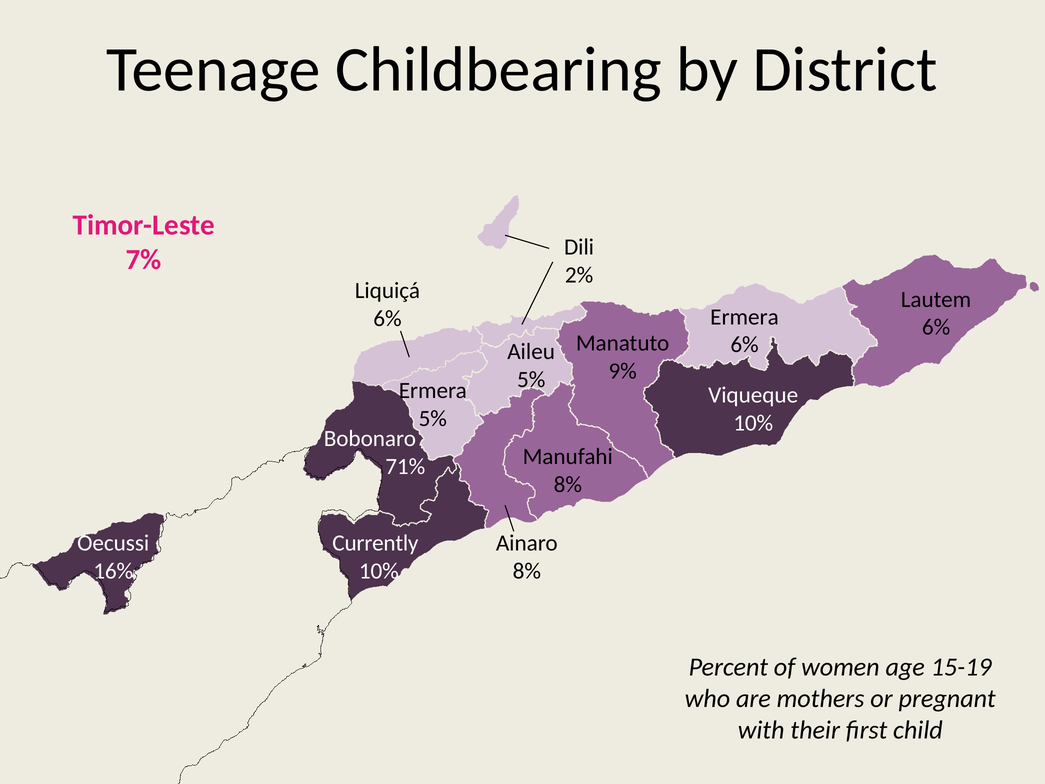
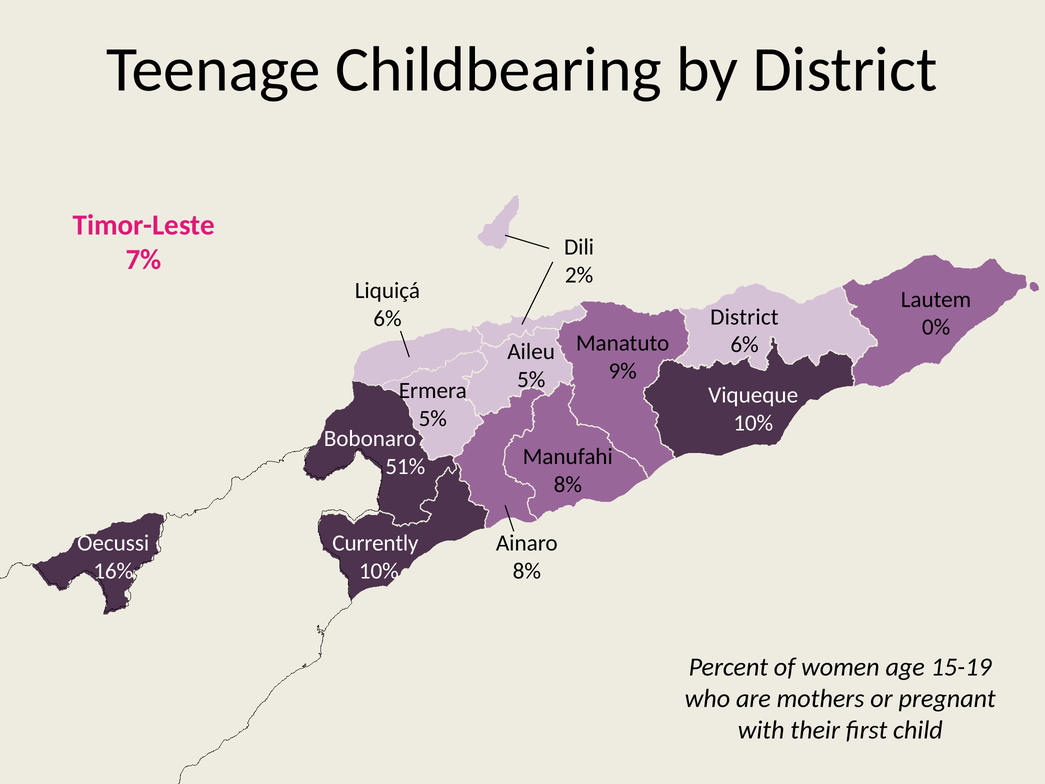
Ermera at (745, 317): Ermera -> District
6% at (936, 327): 6% -> 0%
71%: 71% -> 51%
